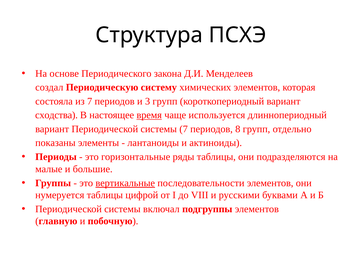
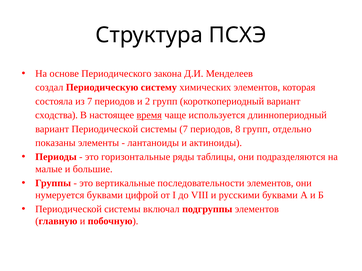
3: 3 -> 2
вертикальные underline: present -> none
нумеруется таблицы: таблицы -> буквами
